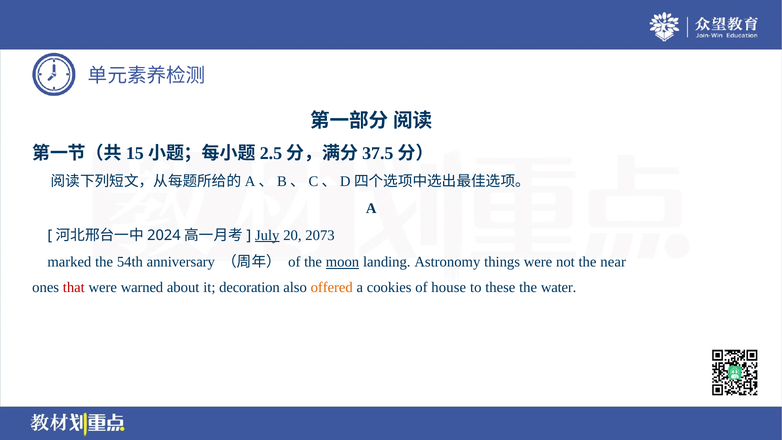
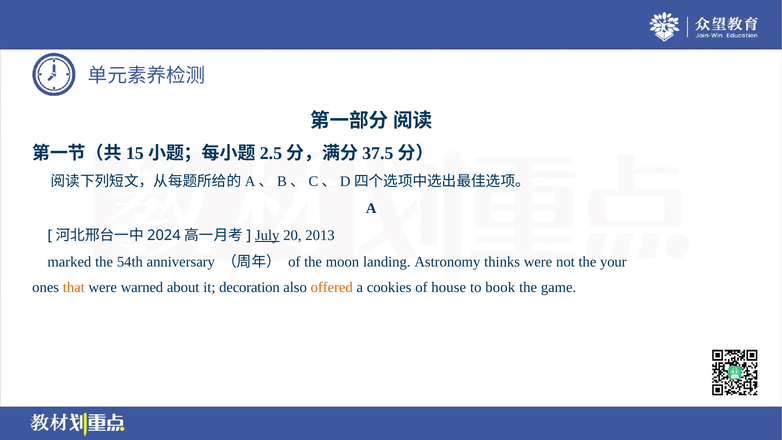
2073: 2073 -> 2013
moon underline: present -> none
things: things -> thinks
near: near -> your
that colour: red -> orange
these: these -> book
water: water -> game
